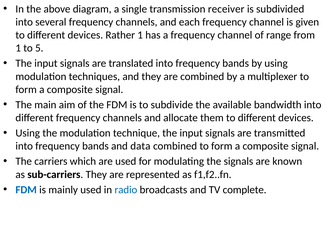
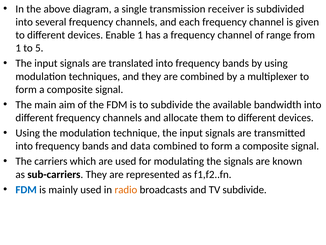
Rather: Rather -> Enable
radio colour: blue -> orange
TV complete: complete -> subdivide
